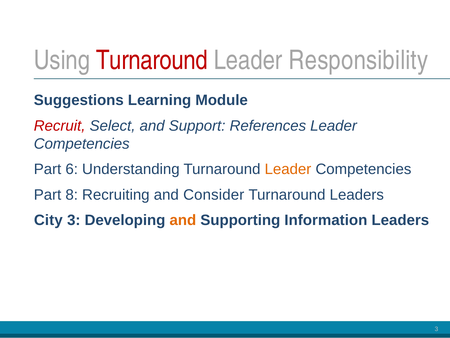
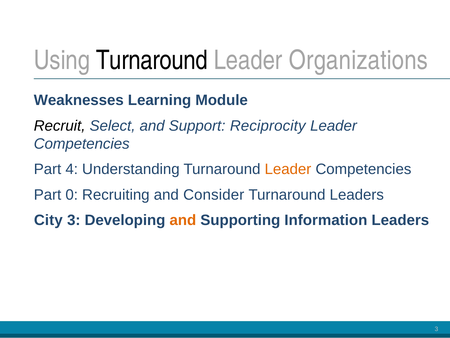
Turnaround at (152, 60) colour: red -> black
Responsibility: Responsibility -> Organizations
Suggestions: Suggestions -> Weaknesses
Recruit colour: red -> black
References: References -> Reciprocity
6: 6 -> 4
8: 8 -> 0
